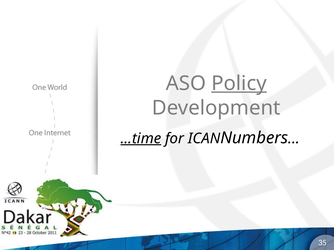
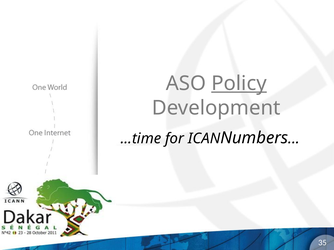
...time underline: present -> none
